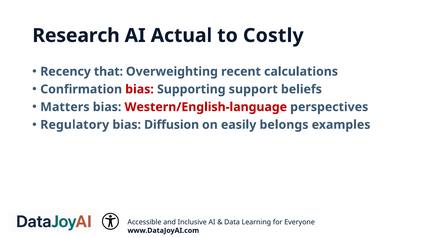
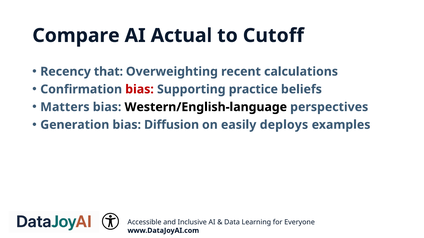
Research: Research -> Compare
Costly: Costly -> Cutoff
support: support -> practice
Western/English-language colour: red -> black
Regulatory: Regulatory -> Generation
belongs: belongs -> deploys
